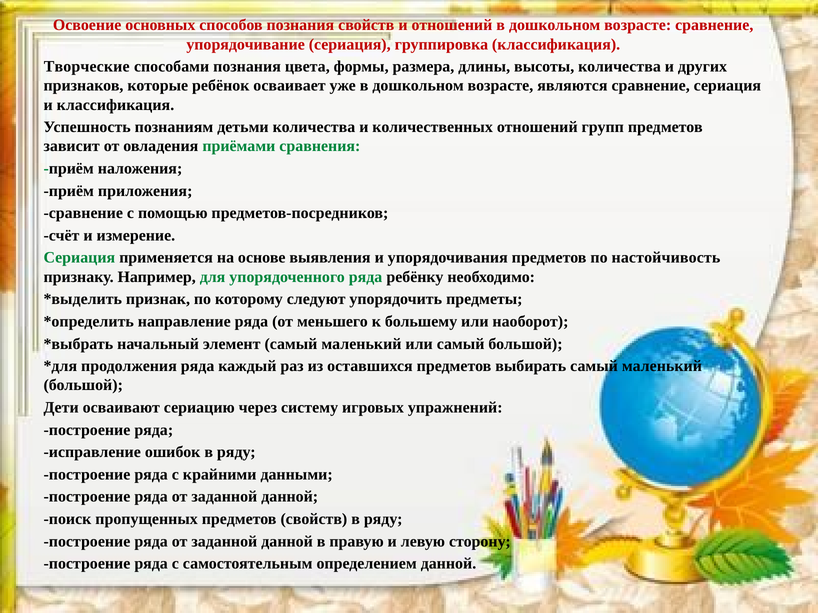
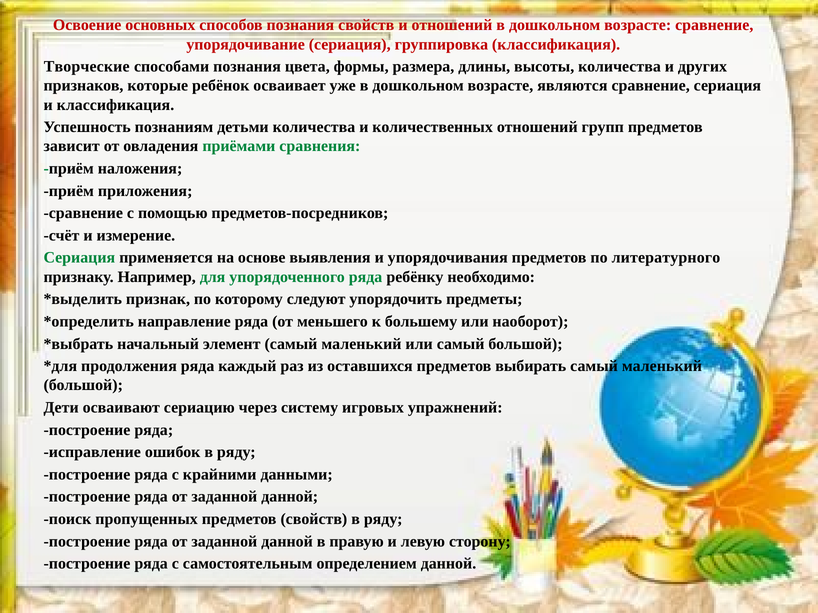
настойчивость: настойчивость -> литературного
